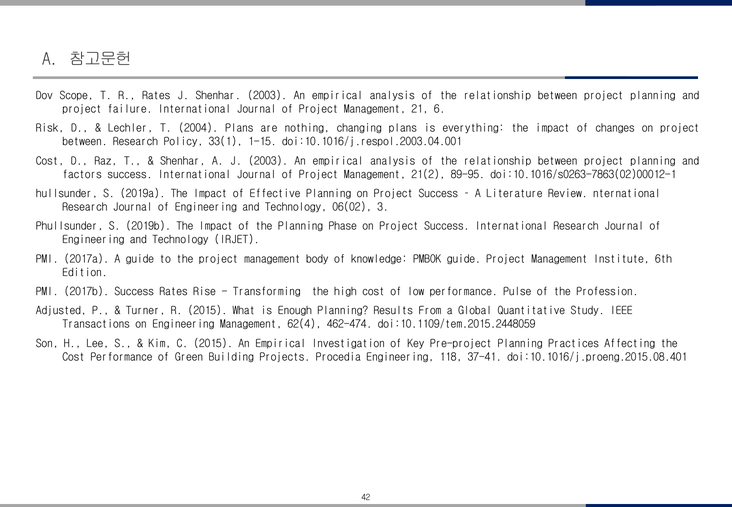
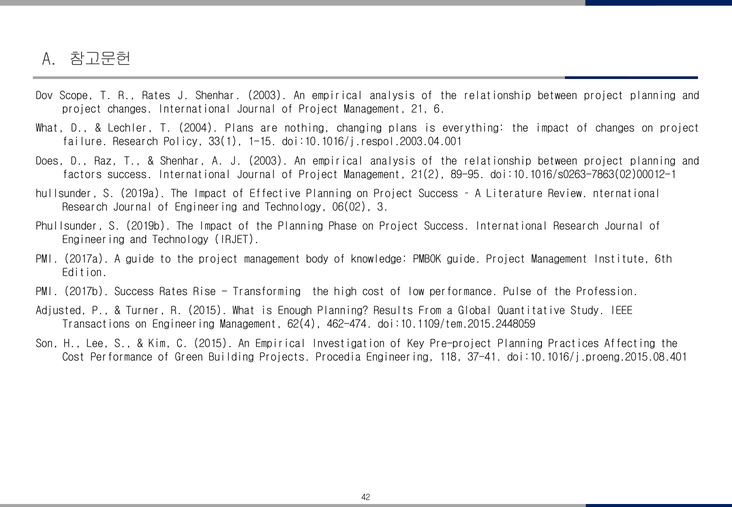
project failure: failure -> changes
Risk at (50, 128): Risk -> What
between at (85, 142): between -> failure
Cost at (50, 161): Cost -> Does
